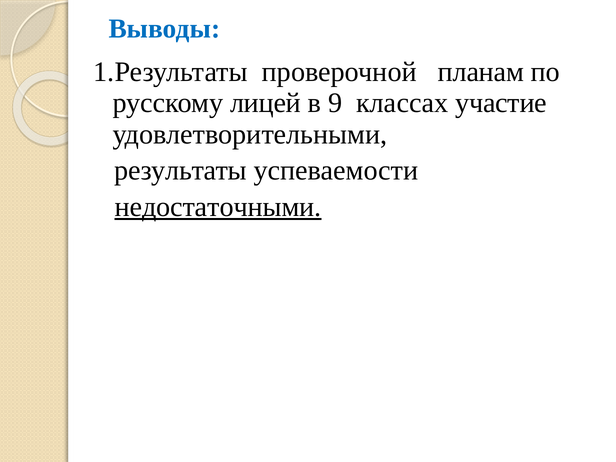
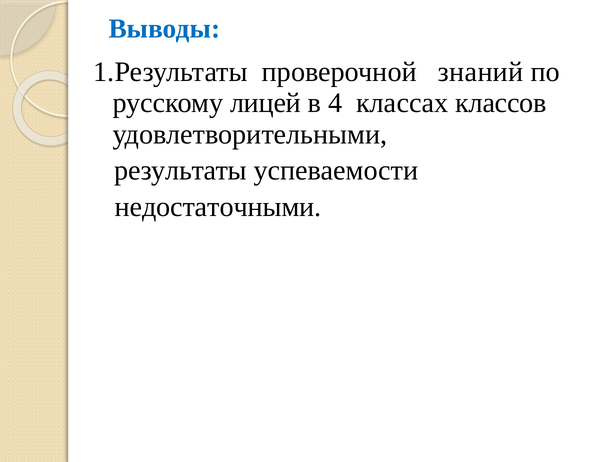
планам: планам -> знаний
9: 9 -> 4
участие: участие -> классов
недостаточными underline: present -> none
